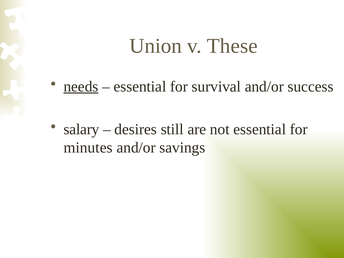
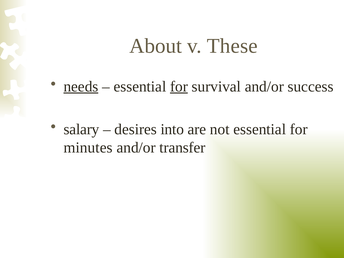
Union: Union -> About
for at (179, 87) underline: none -> present
still: still -> into
savings: savings -> transfer
